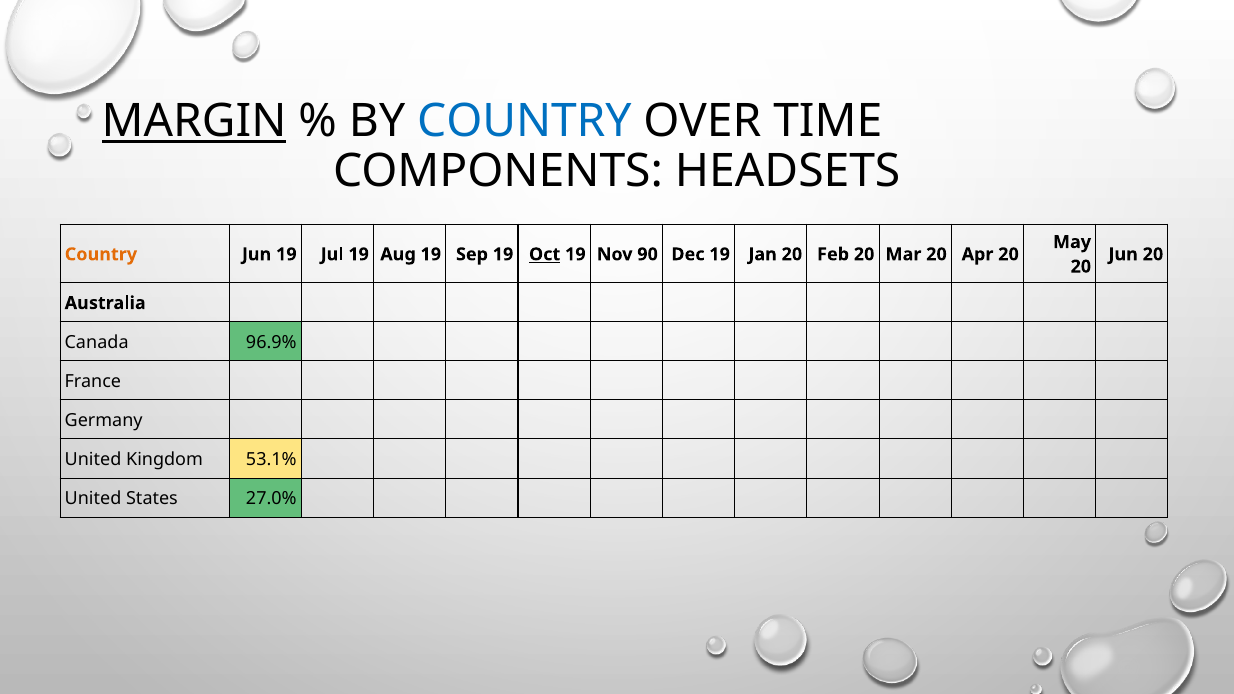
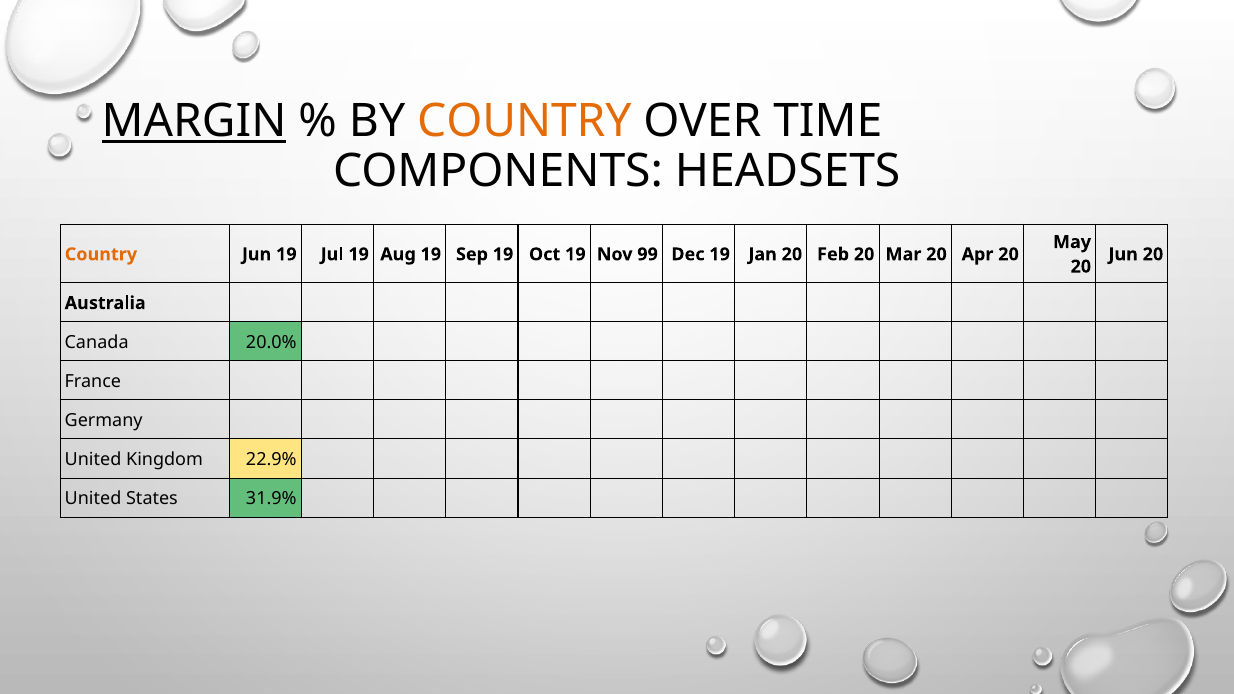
COUNTRY at (524, 122) colour: blue -> orange
Oct underline: present -> none
90: 90 -> 99
96.9%: 96.9% -> 20.0%
53.1%: 53.1% -> 22.9%
27.0%: 27.0% -> 31.9%
